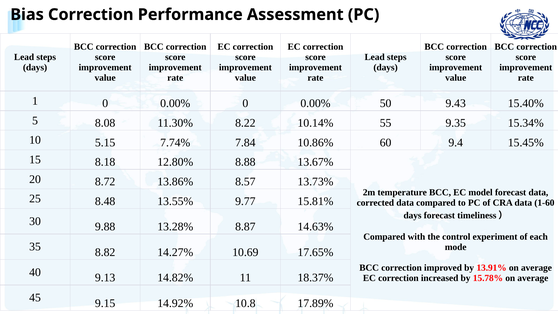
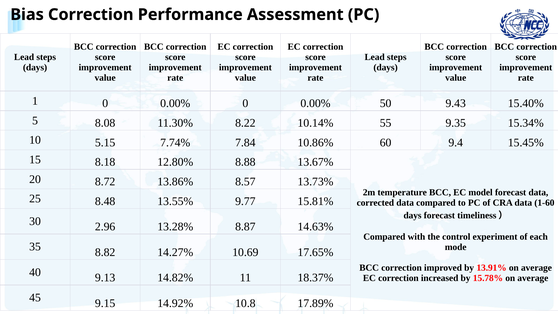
9.88: 9.88 -> 2.96
